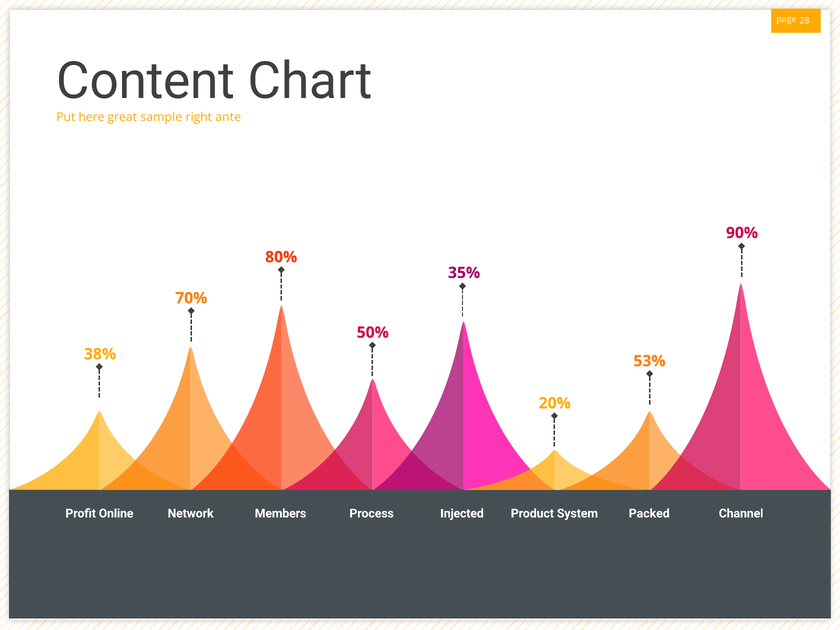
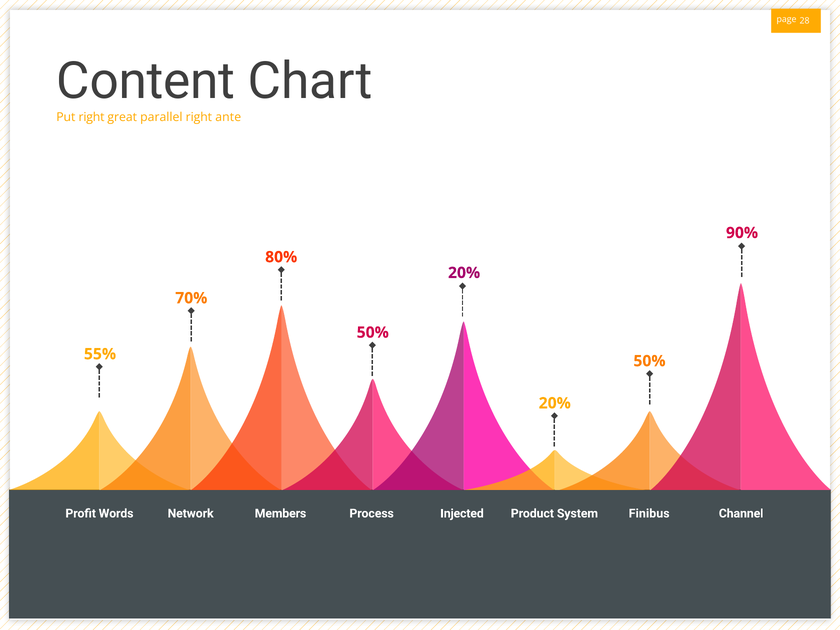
Put here: here -> right
sample: sample -> parallel
35% at (464, 273): 35% -> 20%
38%: 38% -> 55%
53% at (649, 361): 53% -> 50%
Online: Online -> Words
Packed: Packed -> Finibus
